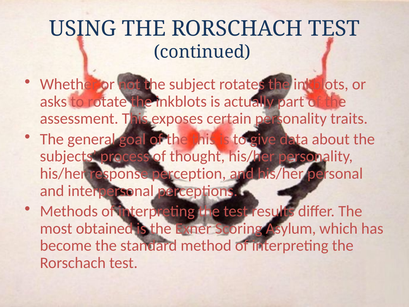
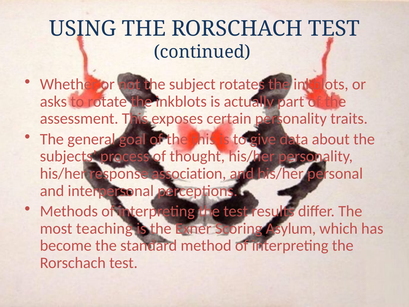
perception: perception -> association
obtained: obtained -> teaching
